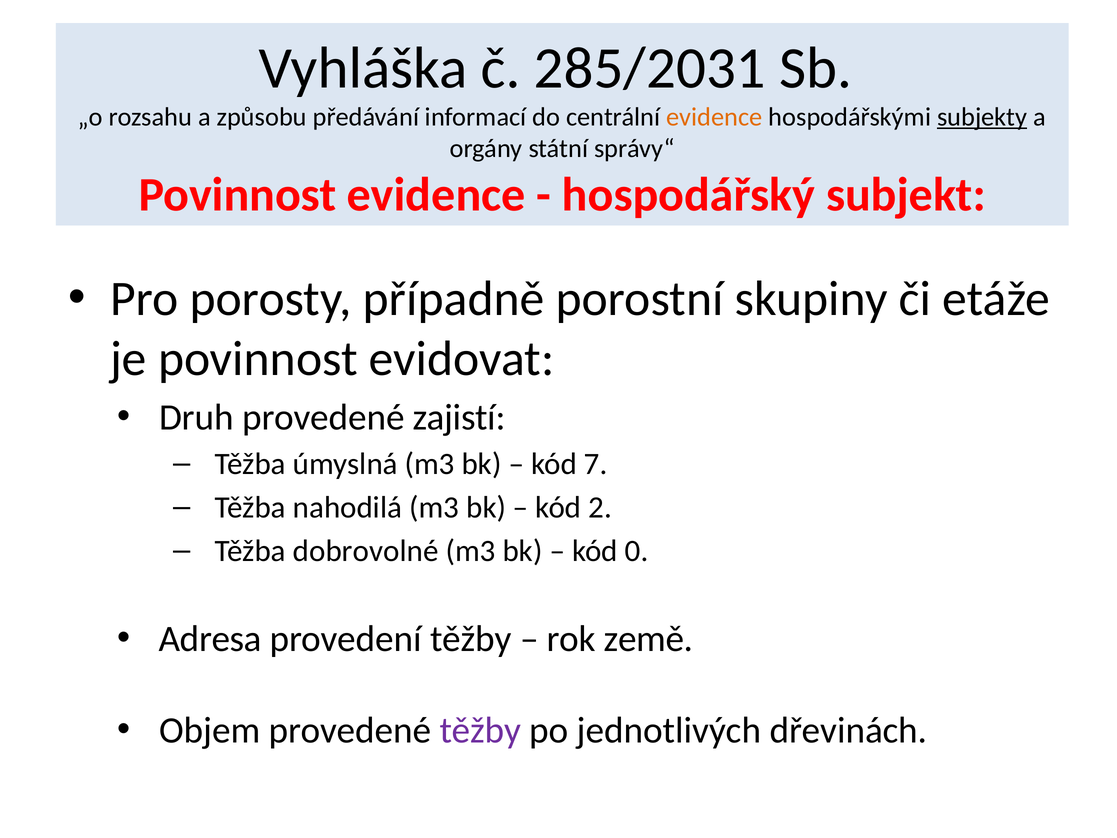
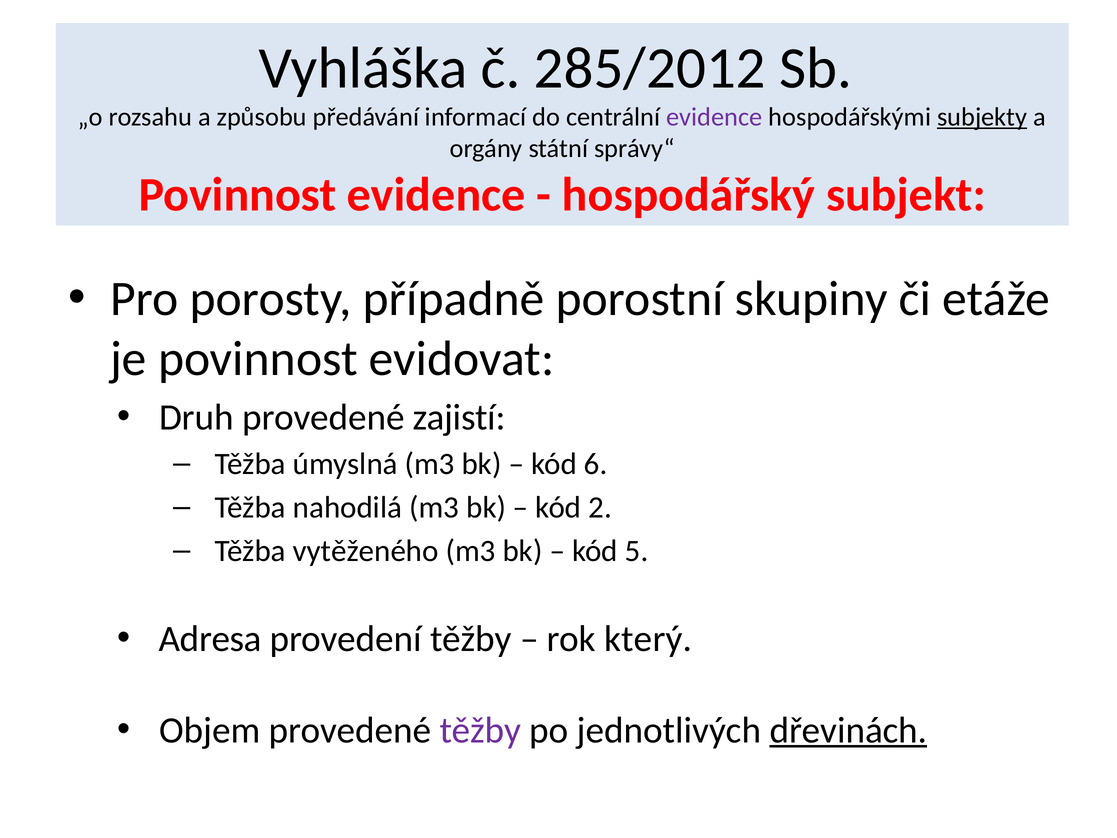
285/2031: 285/2031 -> 285/2012
evidence at (714, 117) colour: orange -> purple
7: 7 -> 6
dobrovolné: dobrovolné -> vytěženého
0: 0 -> 5
země: země -> který
dřevinách underline: none -> present
